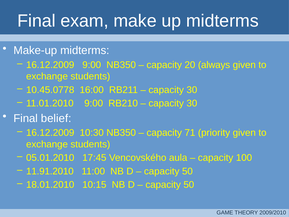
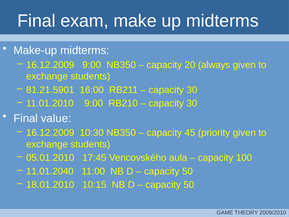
10.45.0778: 10.45.0778 -> 81.21.5901
belief: belief -> value
71: 71 -> 45
11.91.2010: 11.91.2010 -> 11.01.2040
